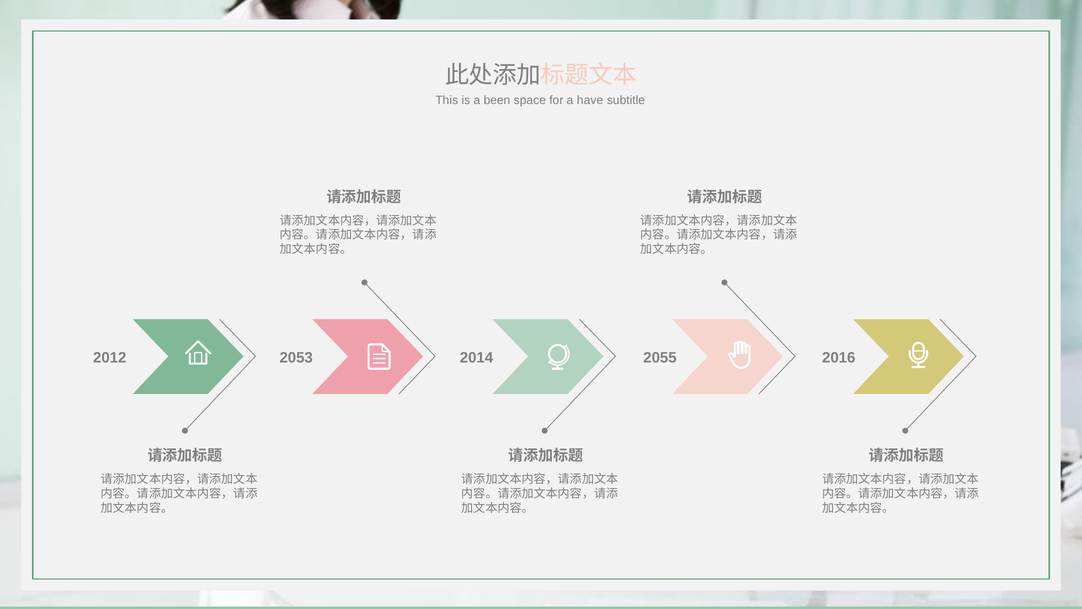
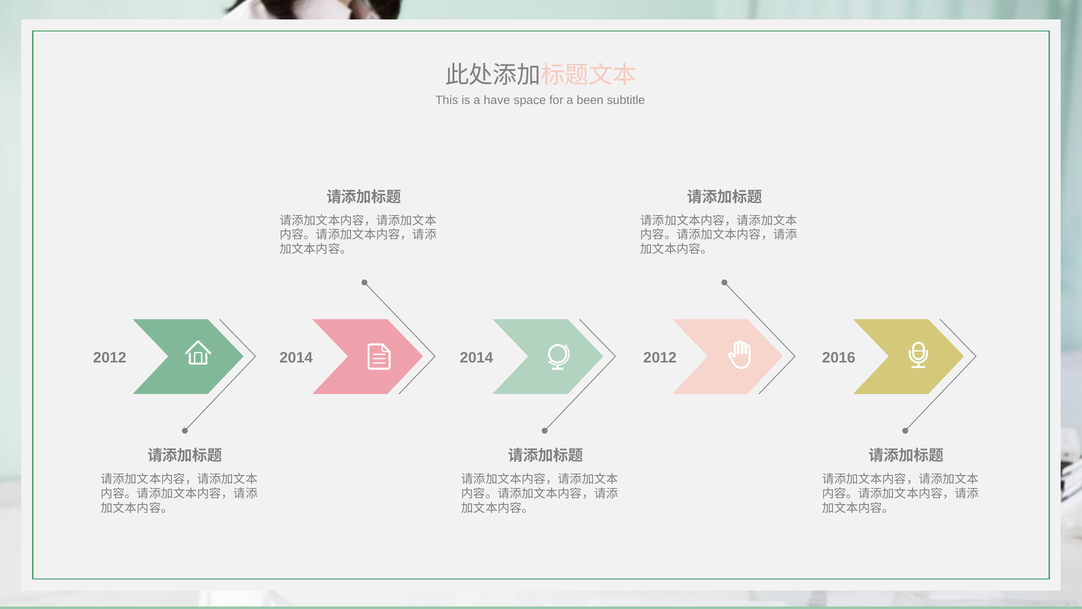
been: been -> have
have: have -> been
2012 2053: 2053 -> 2014
2014 2055: 2055 -> 2012
